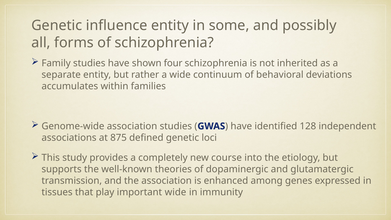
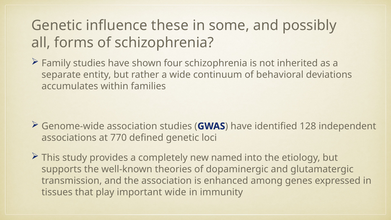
influence entity: entity -> these
875: 875 -> 770
course: course -> named
